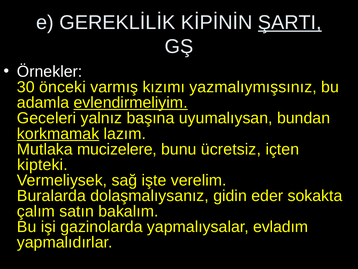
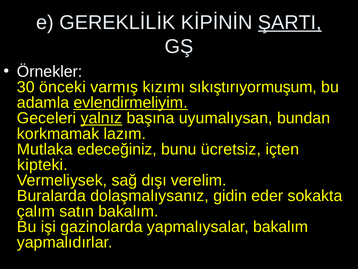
yazmalıymışsınız: yazmalıymışsınız -> sıkıştırıyormuşum
yalnız underline: none -> present
korkmamak underline: present -> none
mucizelere: mucizelere -> edeceğiniz
işte: işte -> dışı
yapmalıysalar evladım: evladım -> bakalım
